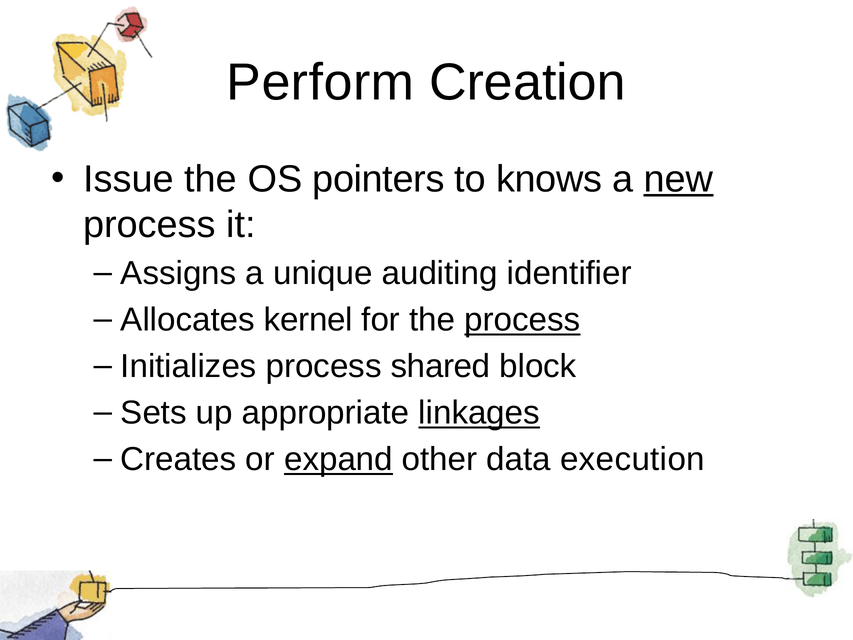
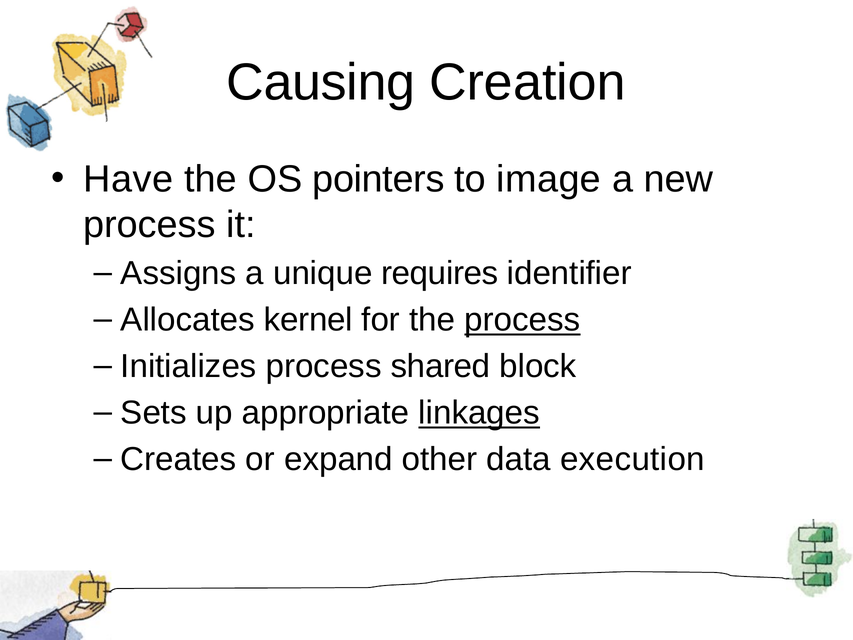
Perform: Perform -> Causing
Issue: Issue -> Have
knows: knows -> image
new underline: present -> none
auditing: auditing -> requires
expand underline: present -> none
